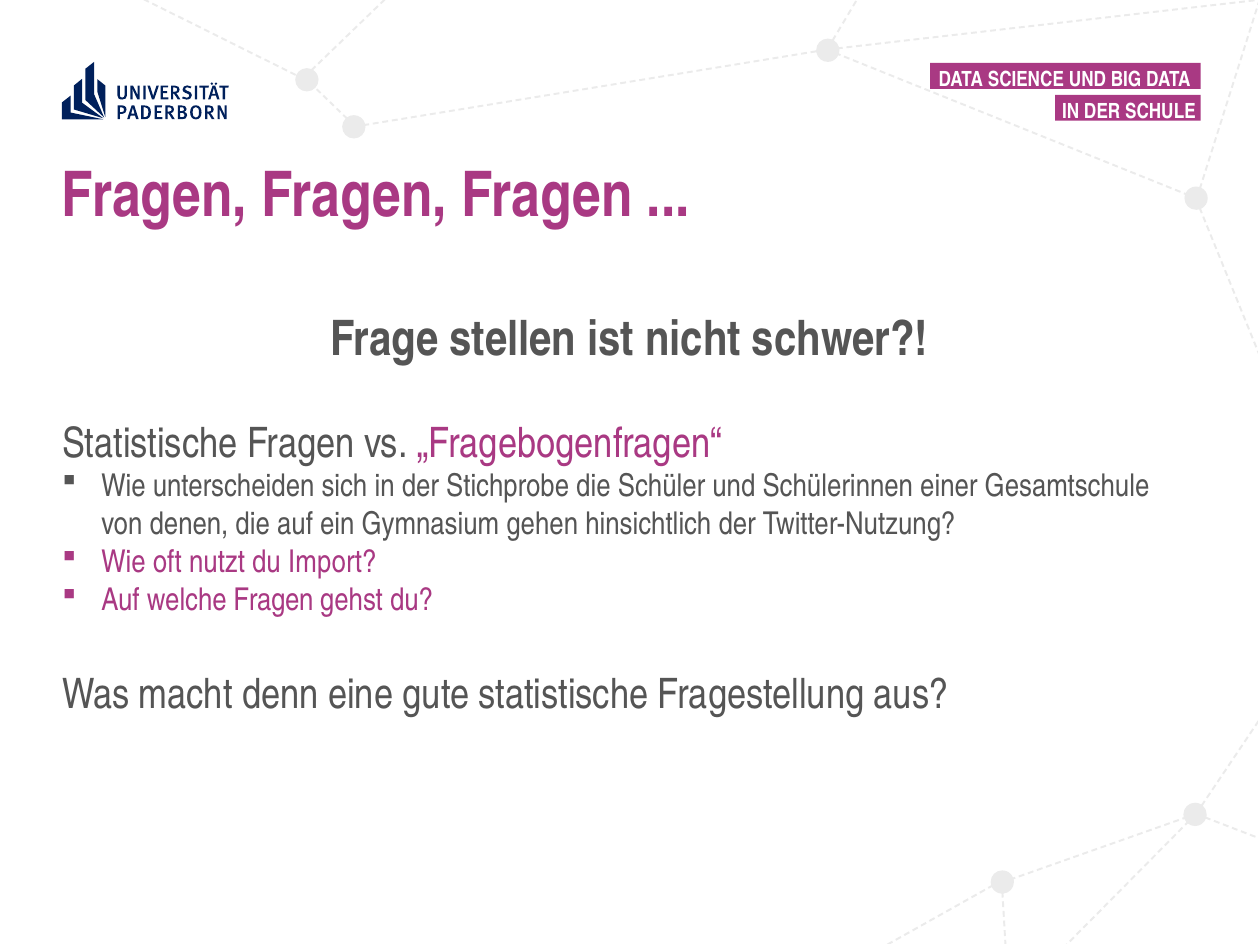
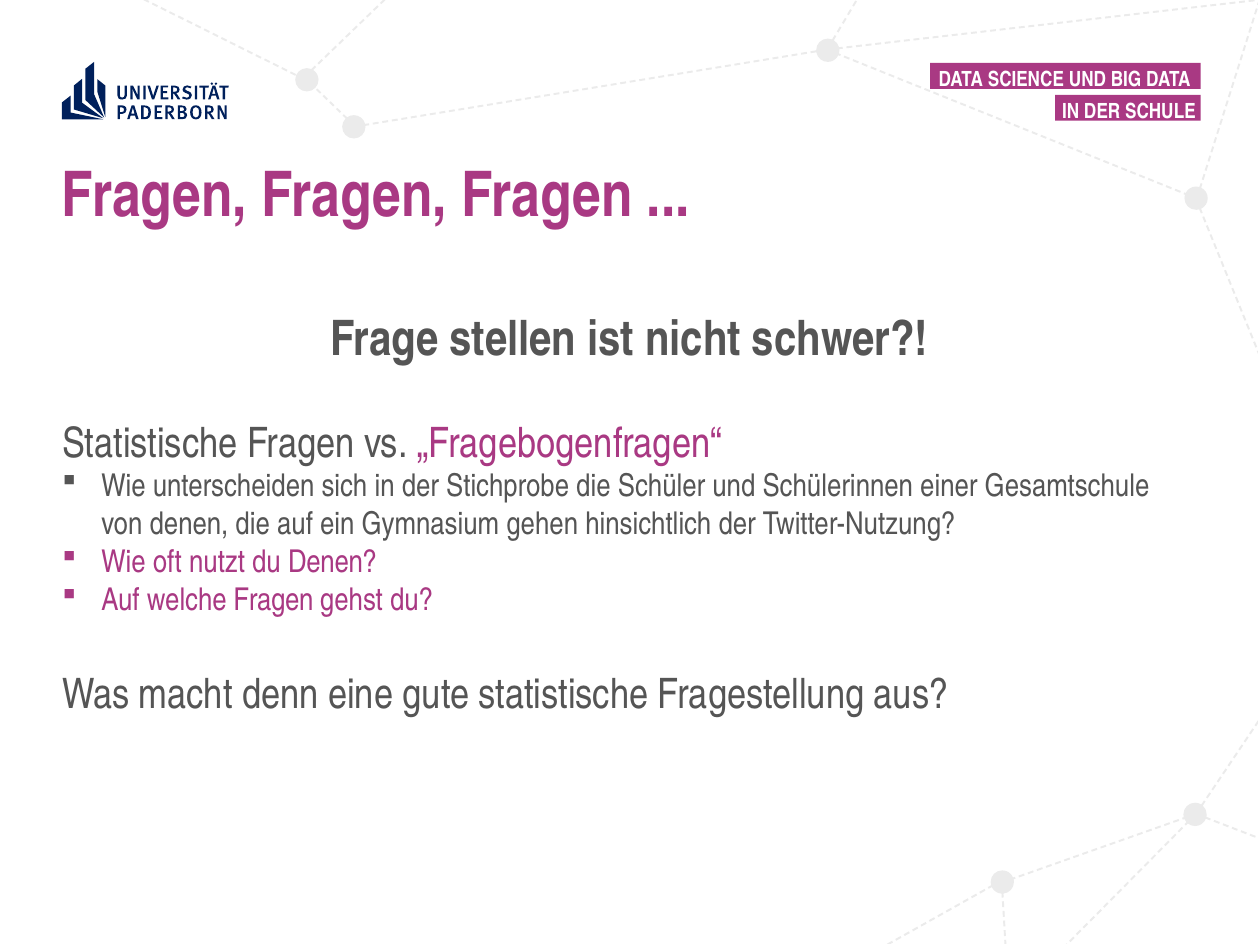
du Import: Import -> Denen
